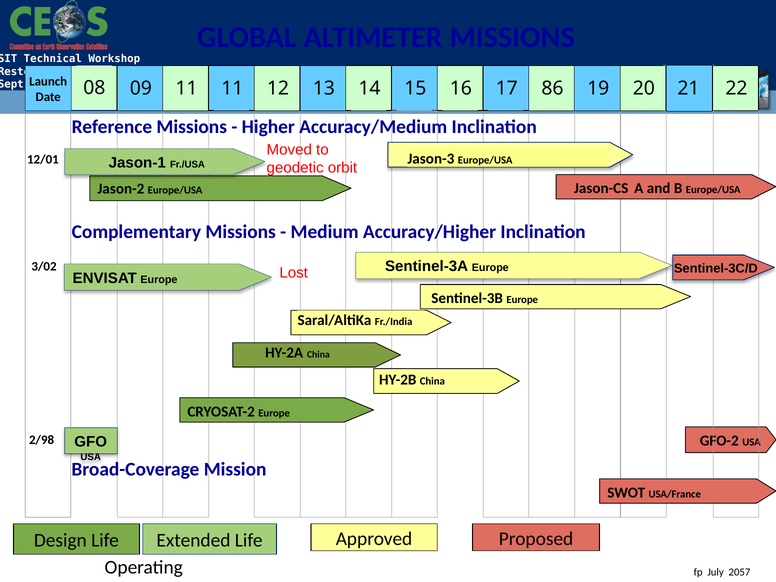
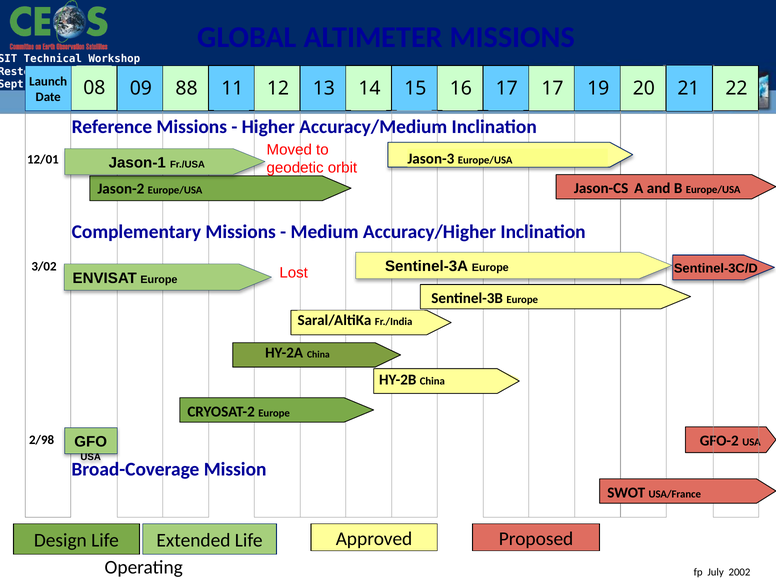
11 at (187, 88): 11 -> 88
17 86: 86 -> 17
2057: 2057 -> 2002
